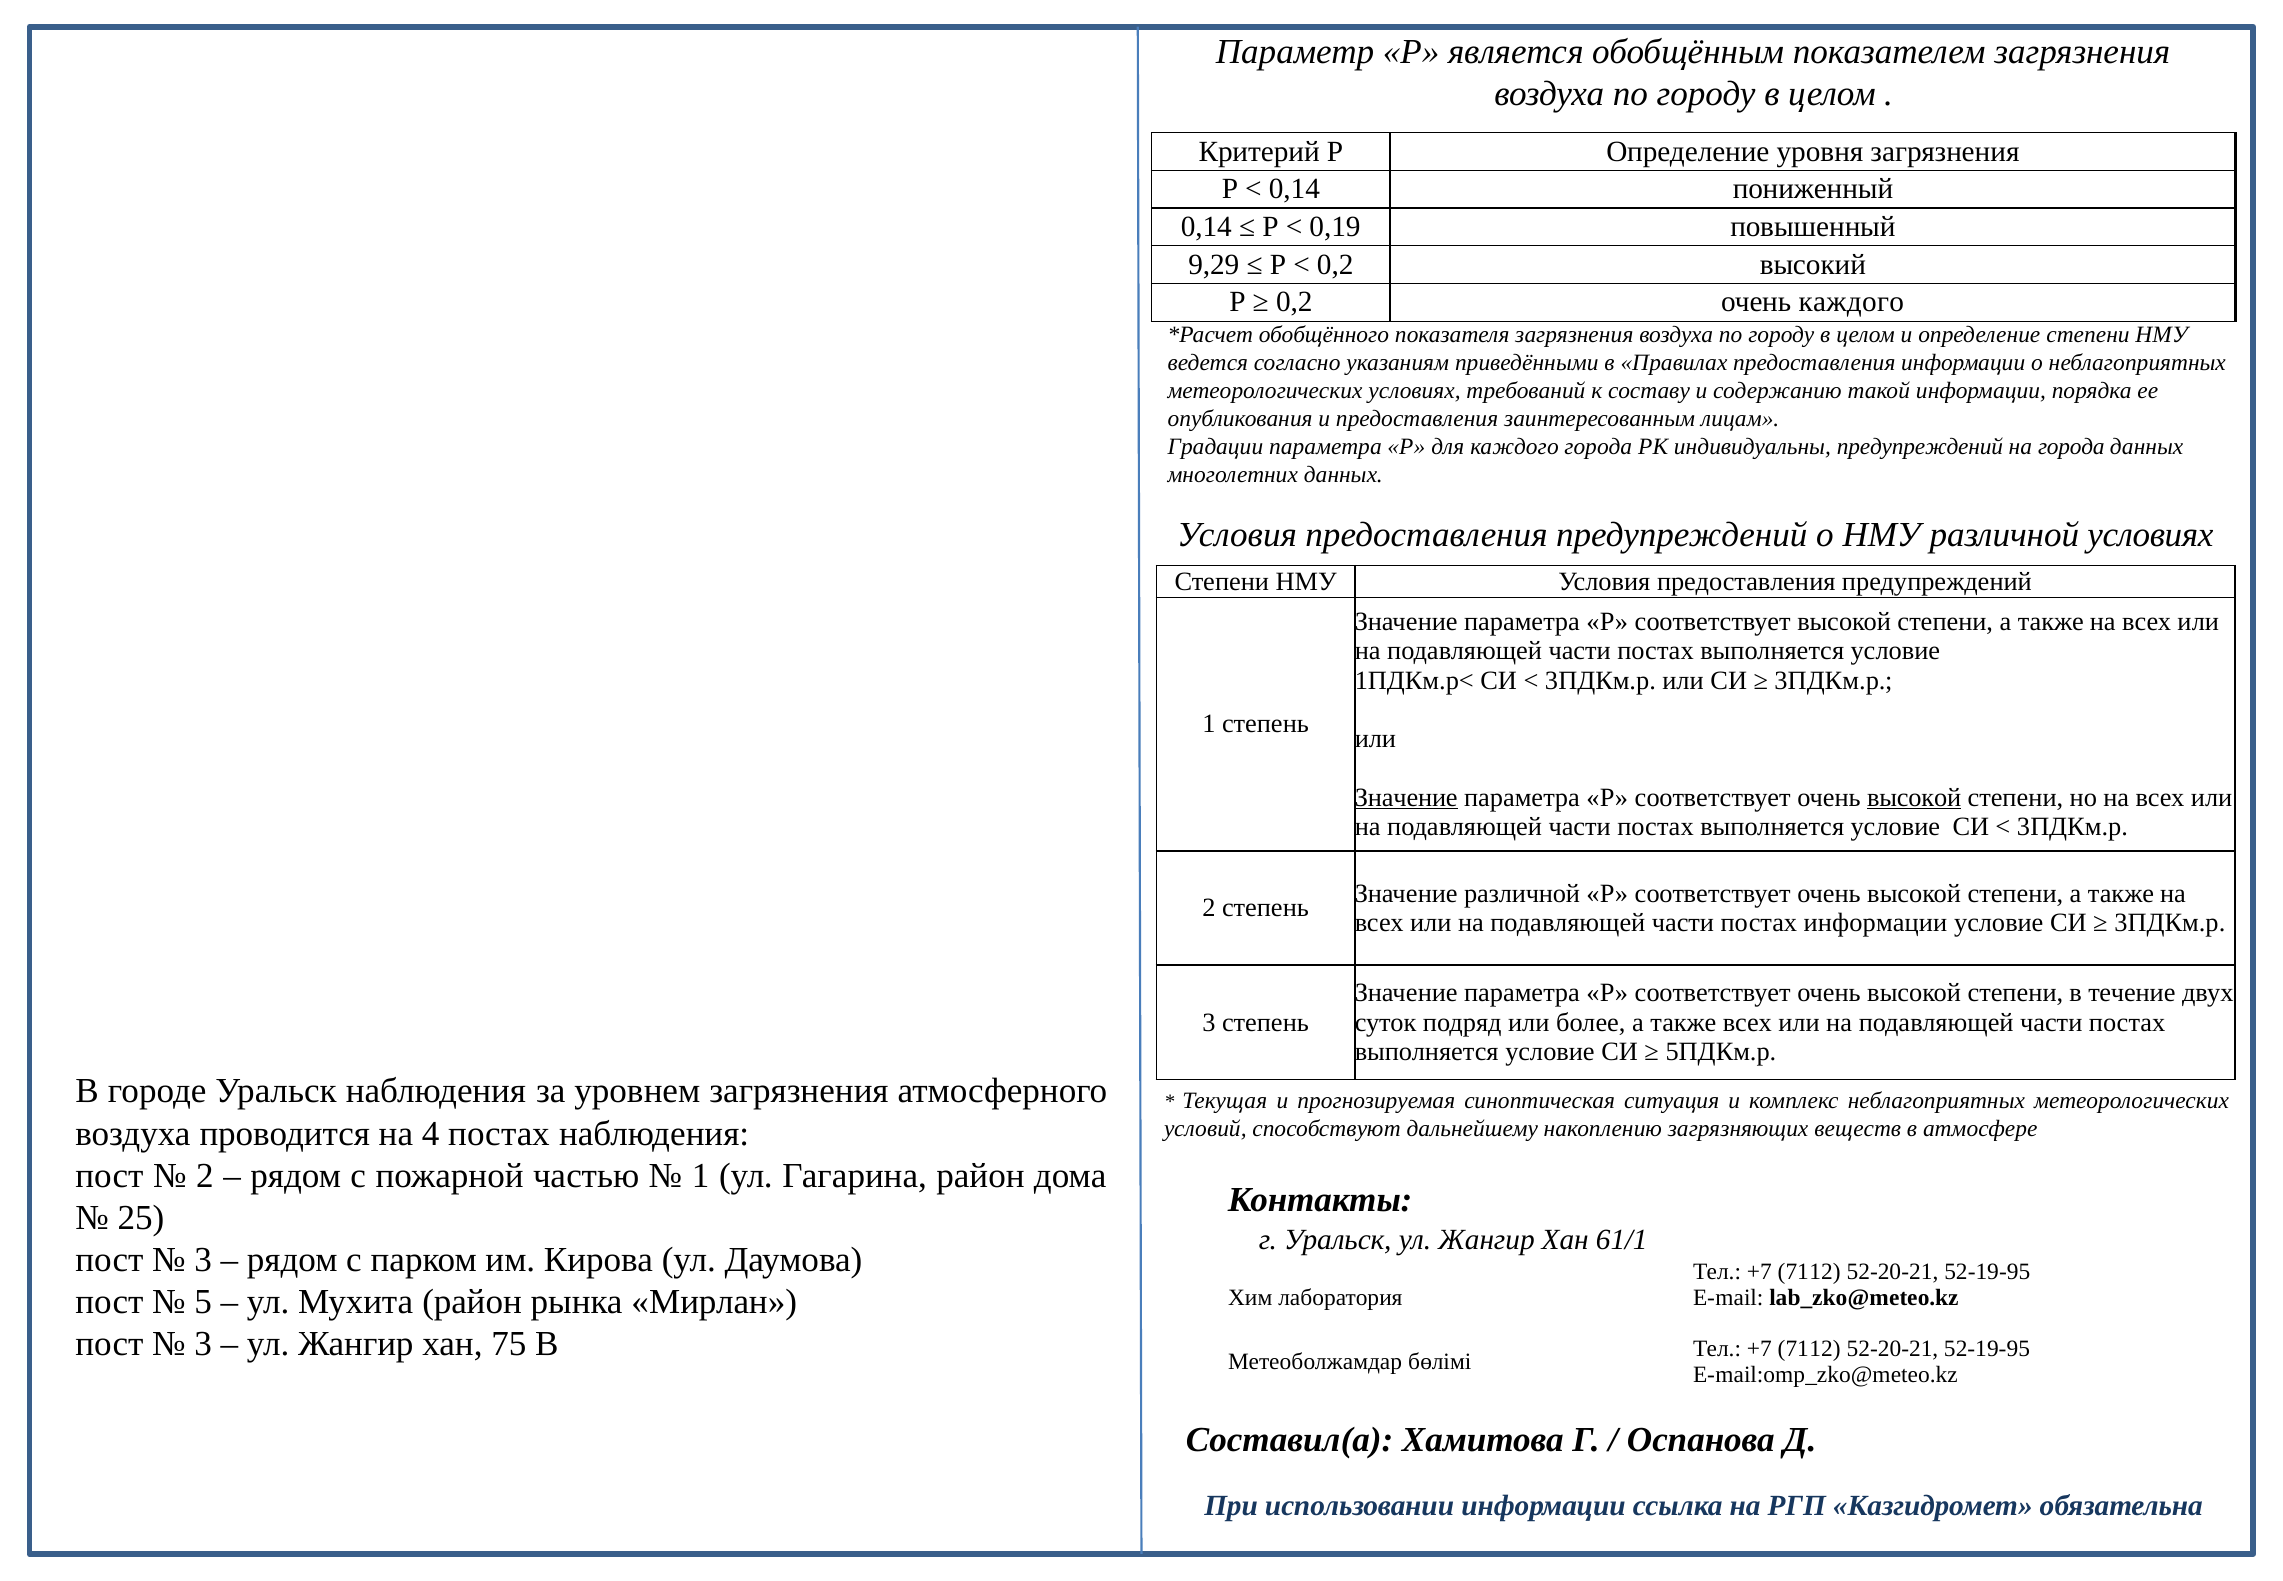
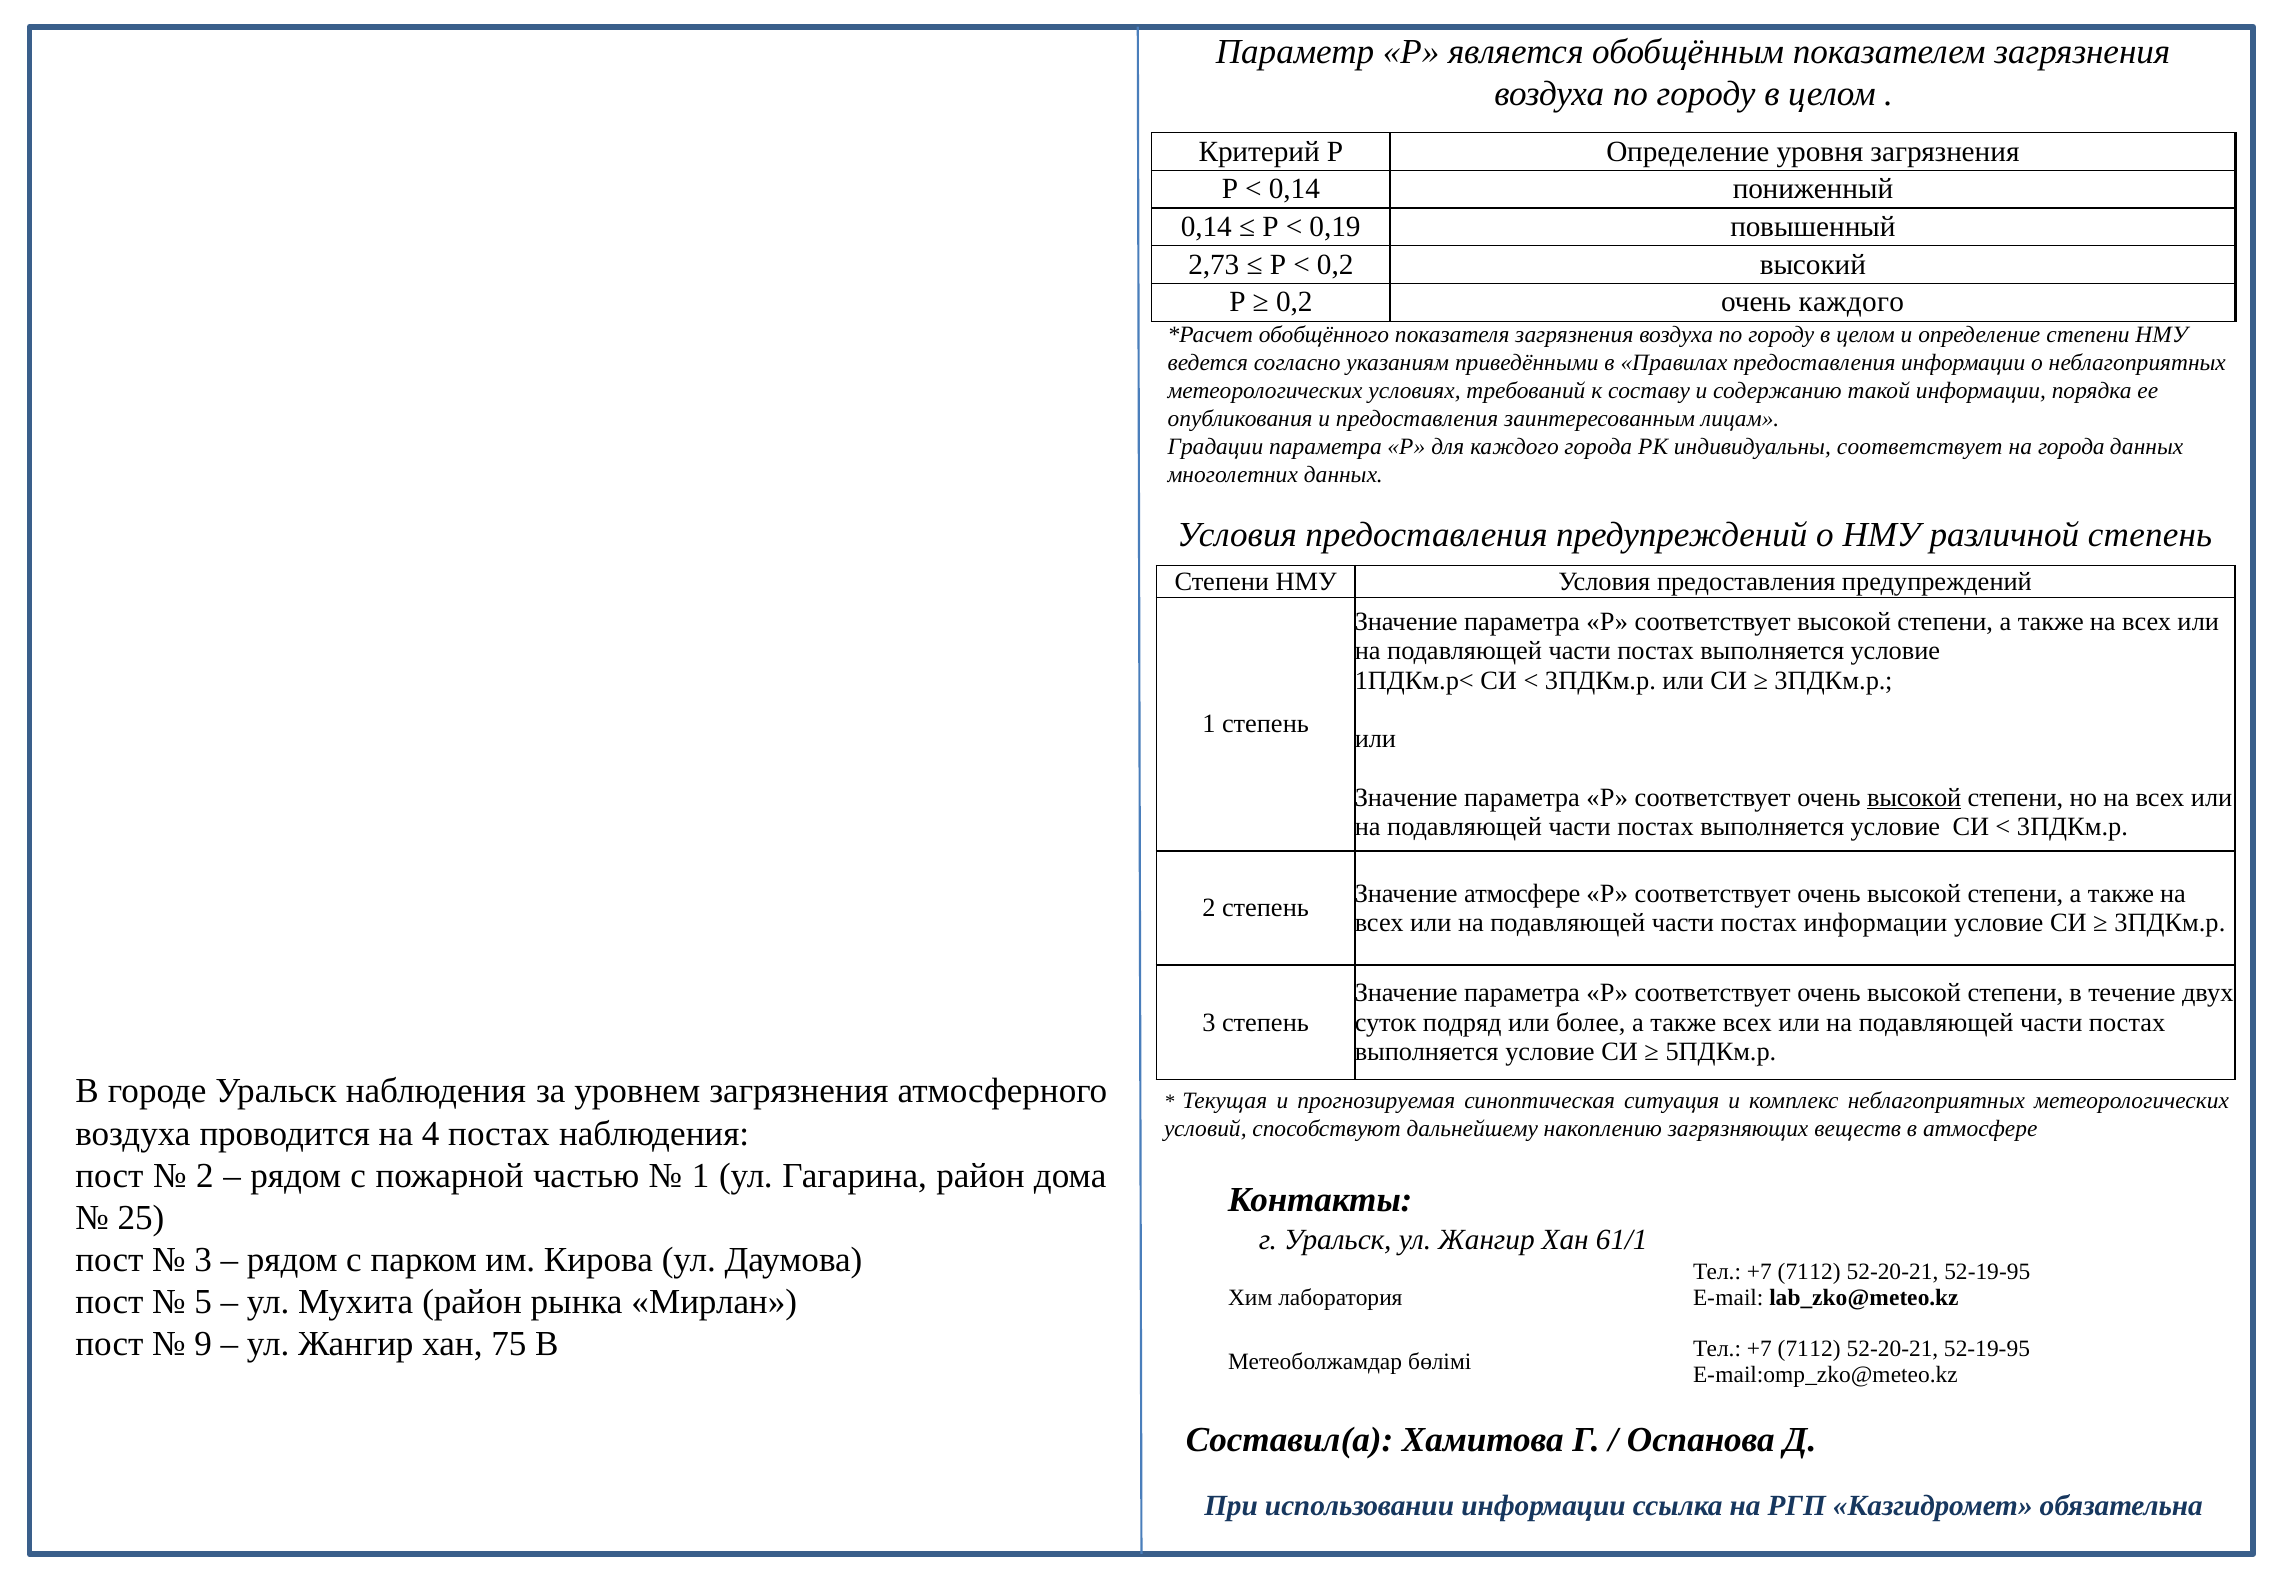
9,29: 9,29 -> 2,73
индивидуальны предупреждений: предупреждений -> соответствует
различной условиях: условиях -> степень
Значение at (1406, 797) underline: present -> none
Значение различной: различной -> атмосфере
3 at (203, 1344): 3 -> 9
